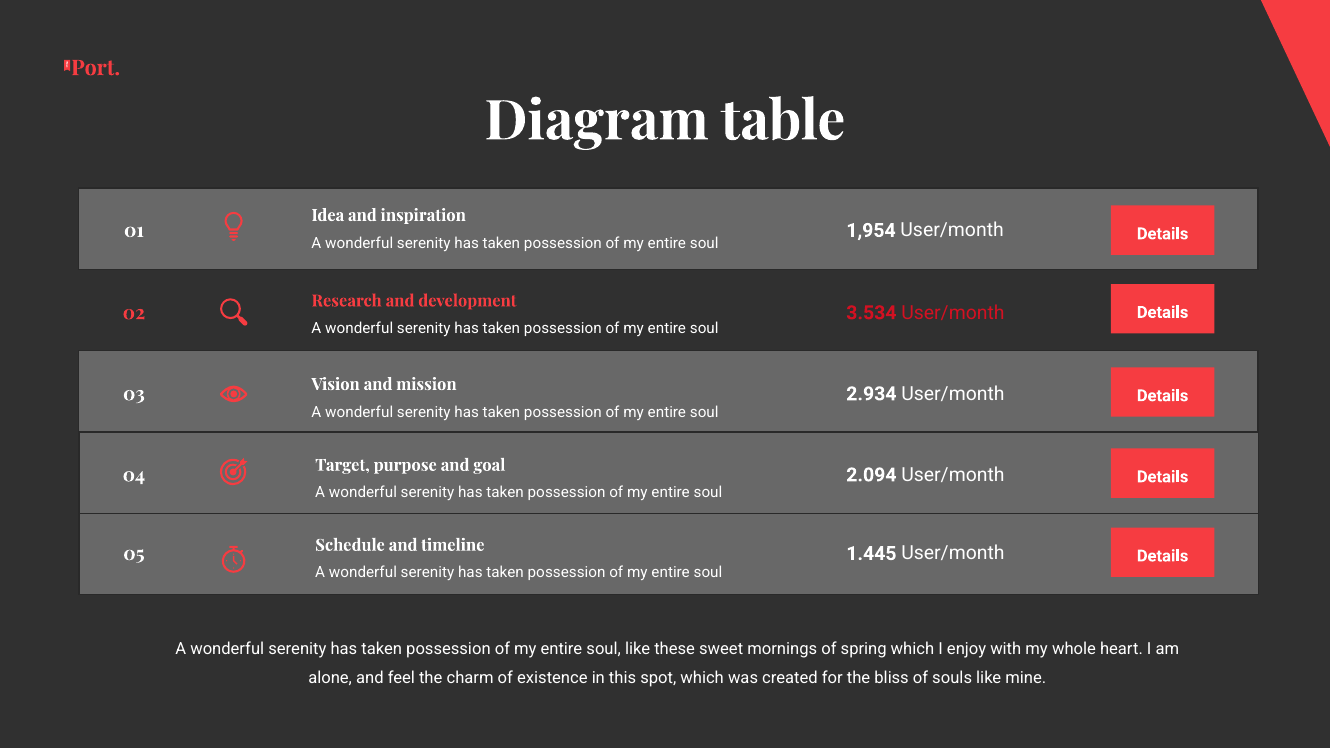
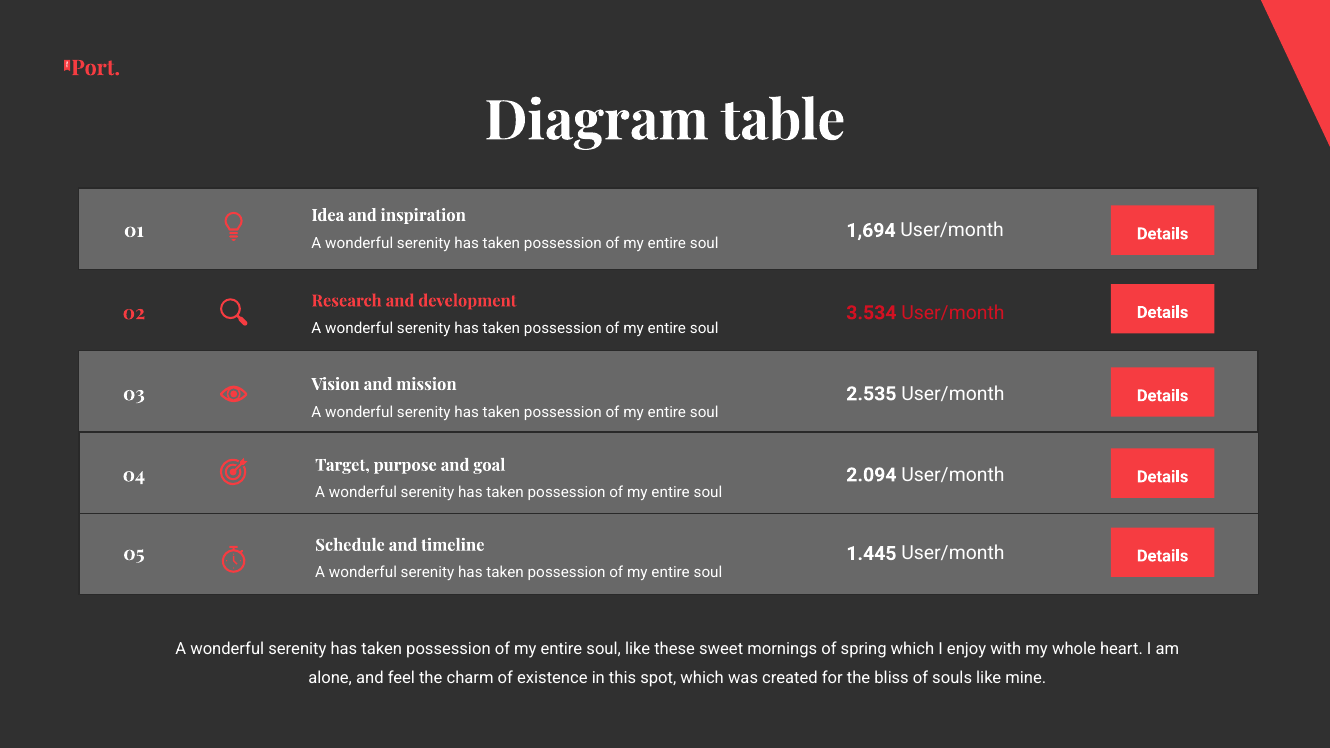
1,954: 1,954 -> 1,694
2.934: 2.934 -> 2.535
